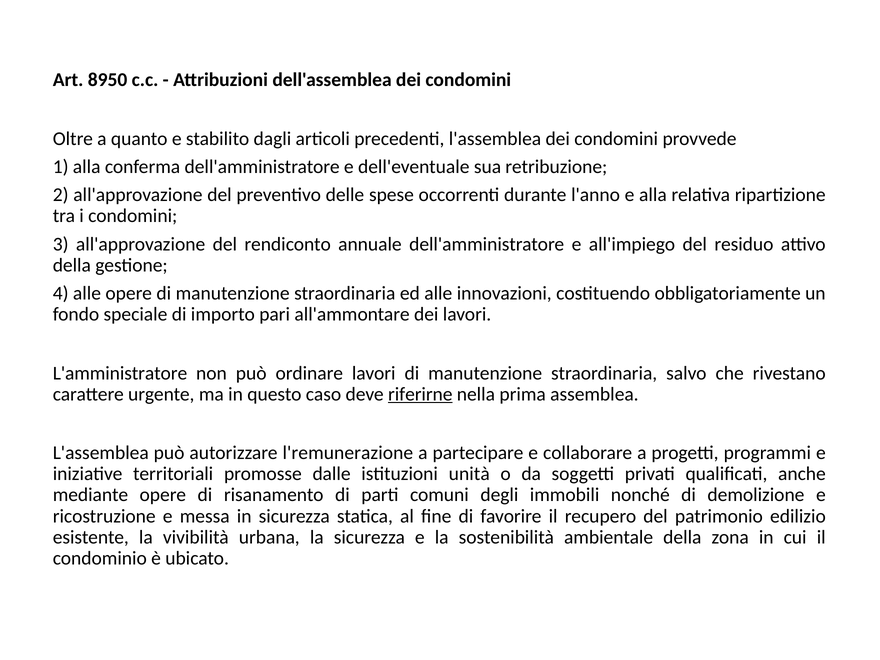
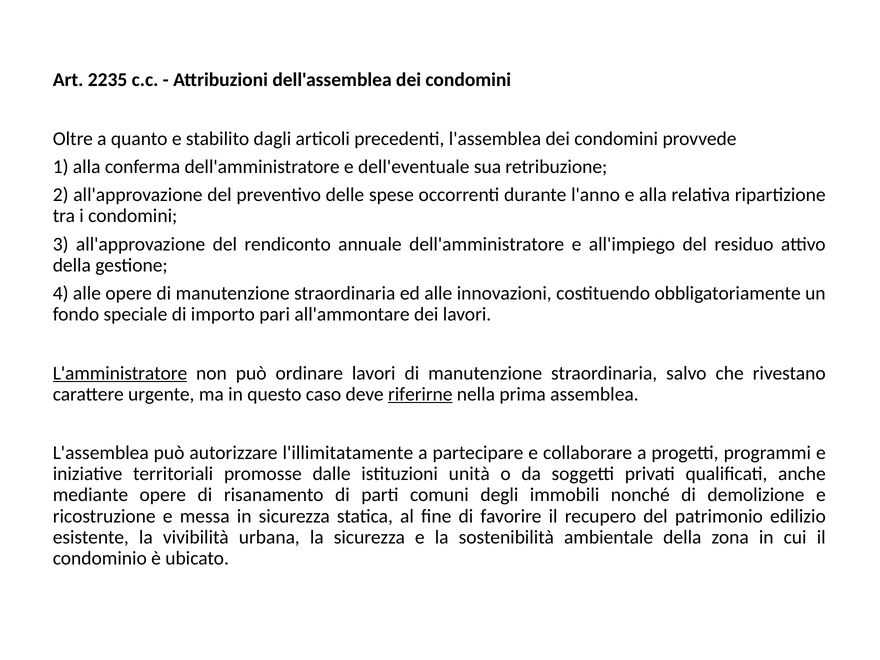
8950: 8950 -> 2235
L'amministratore underline: none -> present
l'remunerazione: l'remunerazione -> l'illimitatamente
